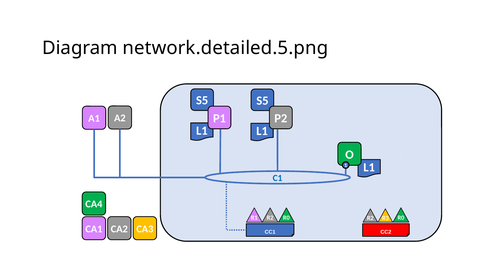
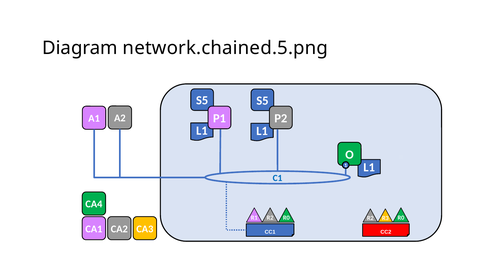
network.detailed.5.png: network.detailed.5.png -> network.chained.5.png
